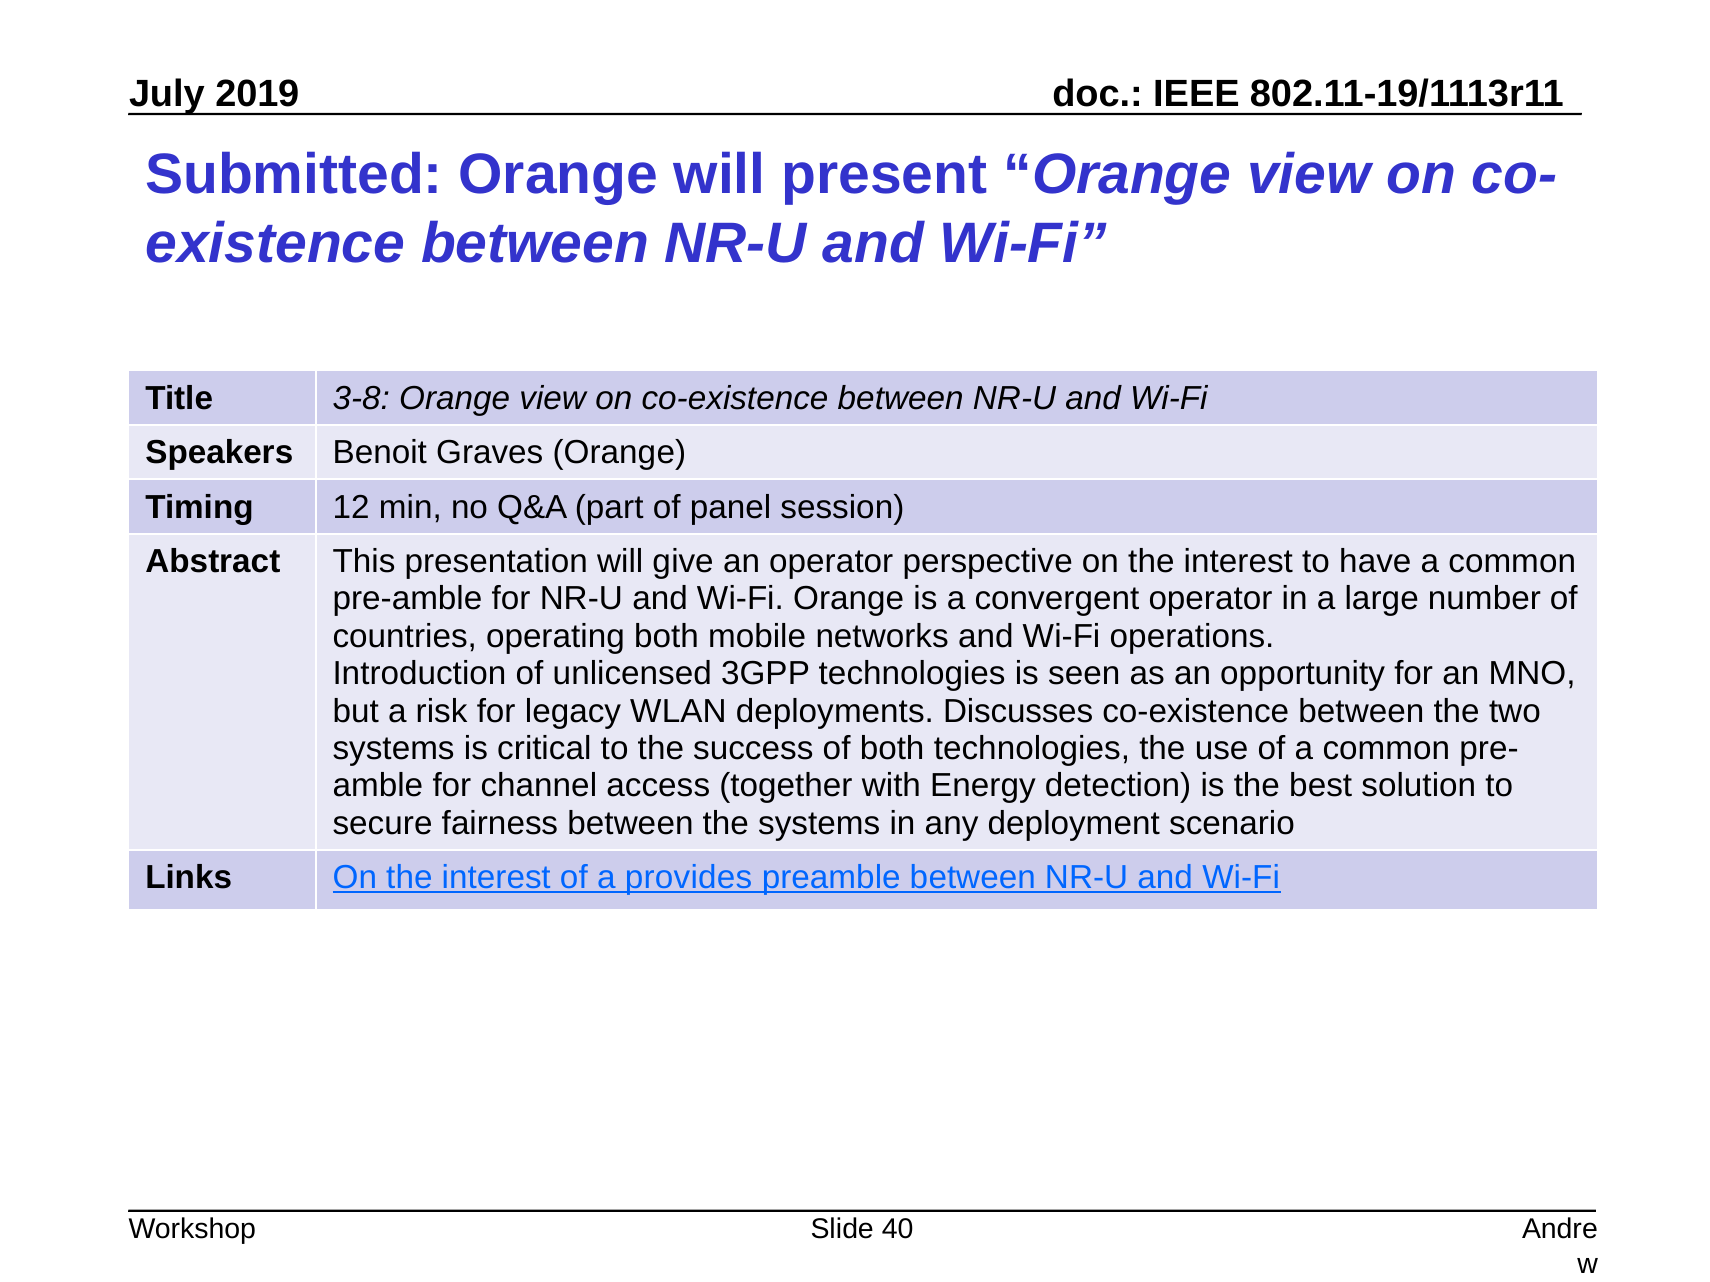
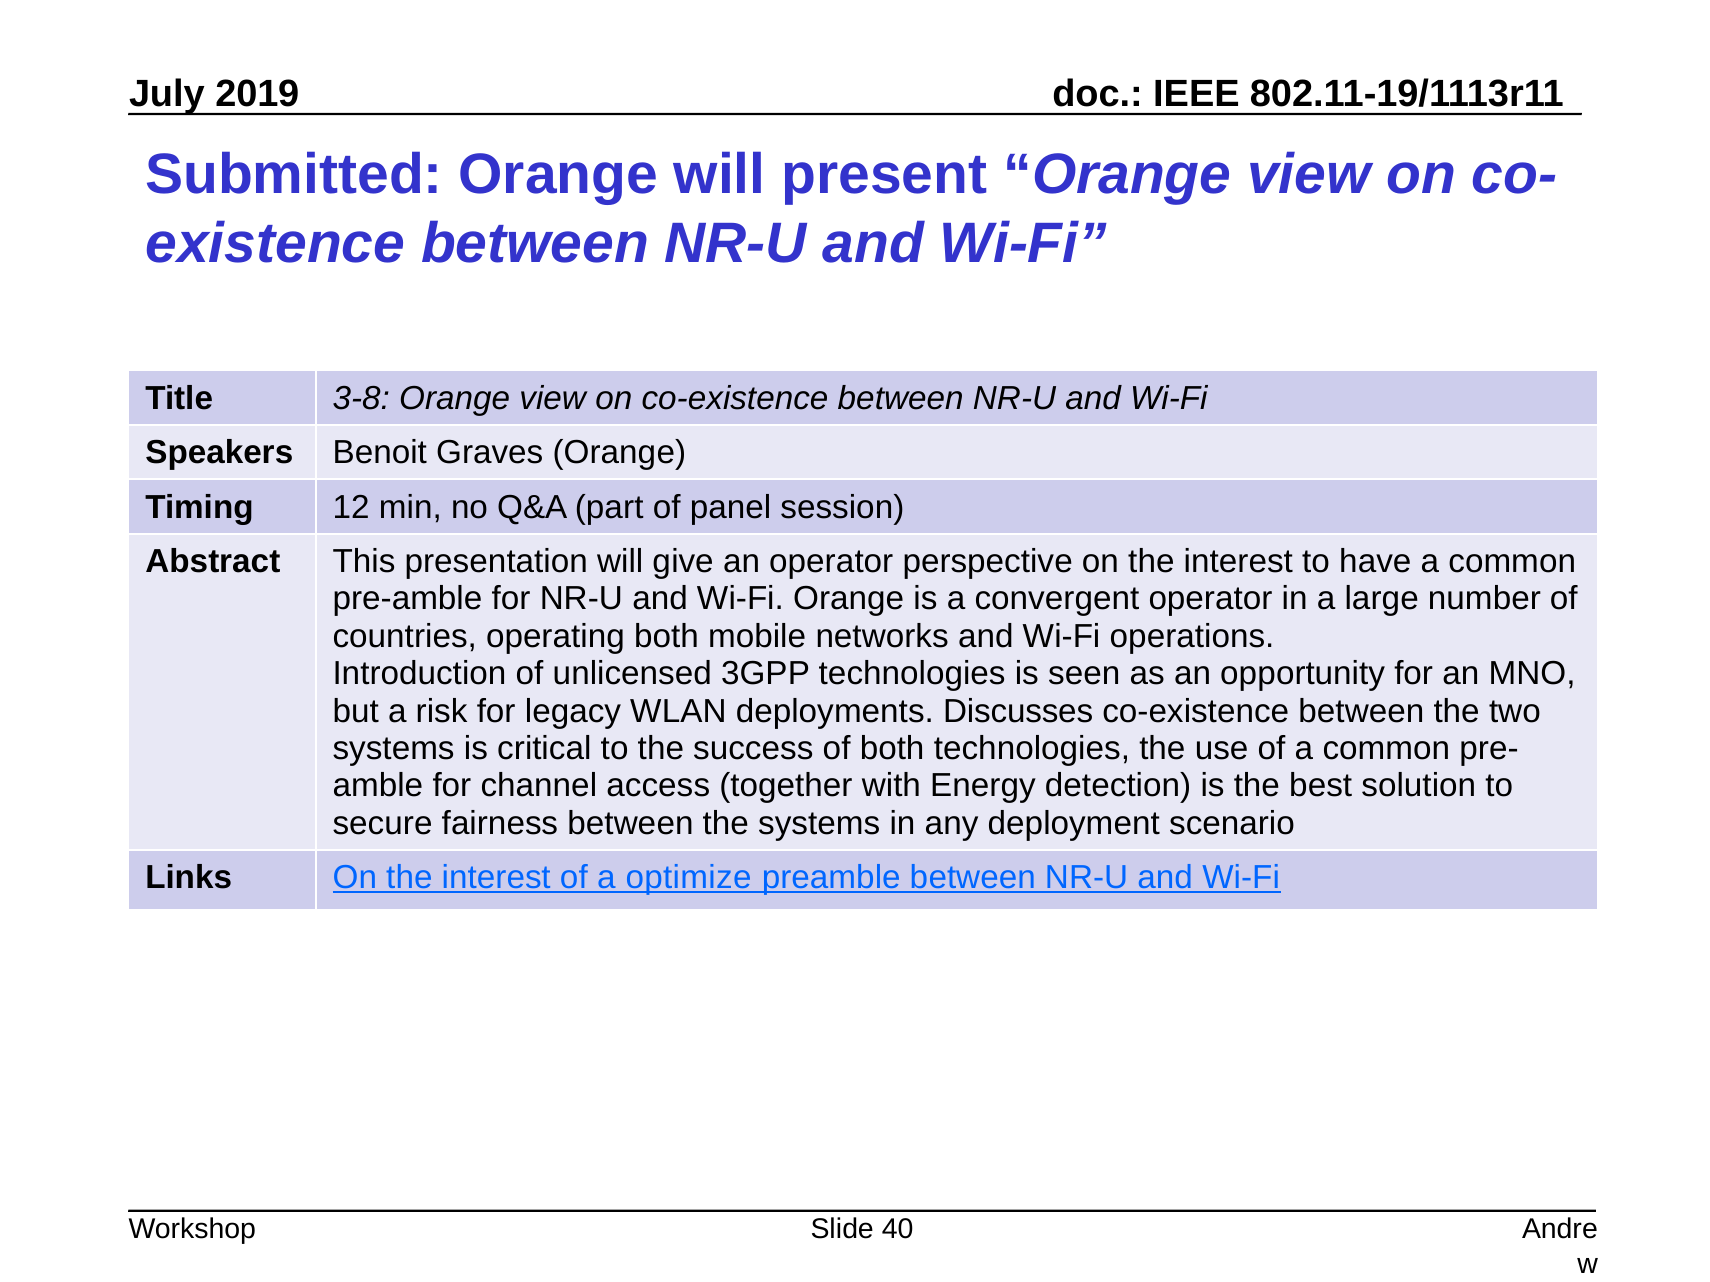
provides: provides -> optimize
